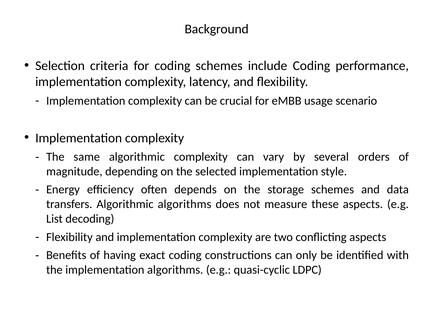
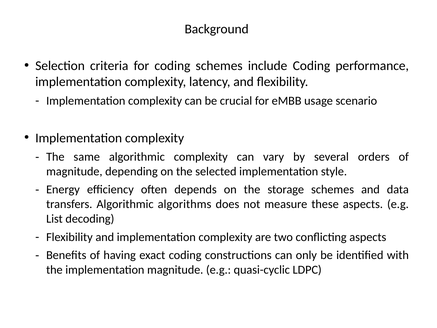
implementation algorithms: algorithms -> magnitude
